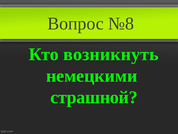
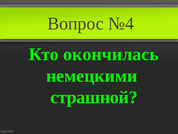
№8: №8 -> №4
возникнуть: возникнуть -> окончилась
